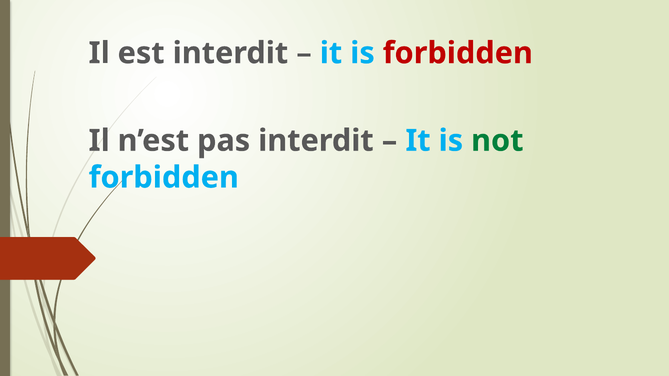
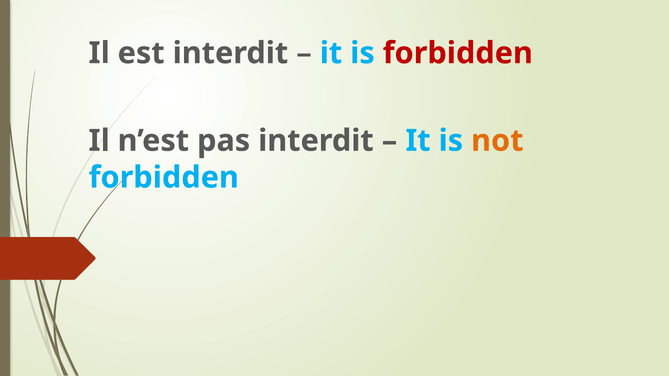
not colour: green -> orange
